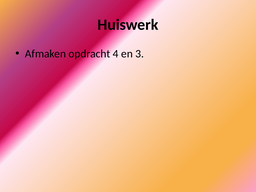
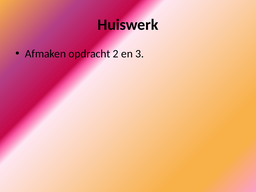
4: 4 -> 2
